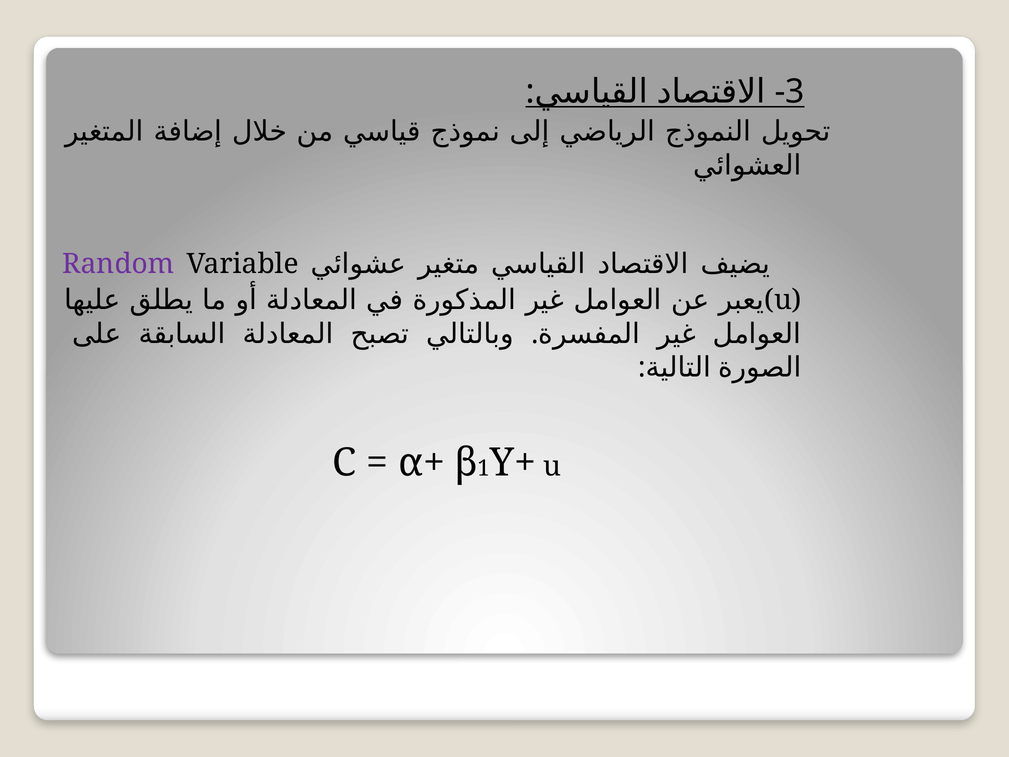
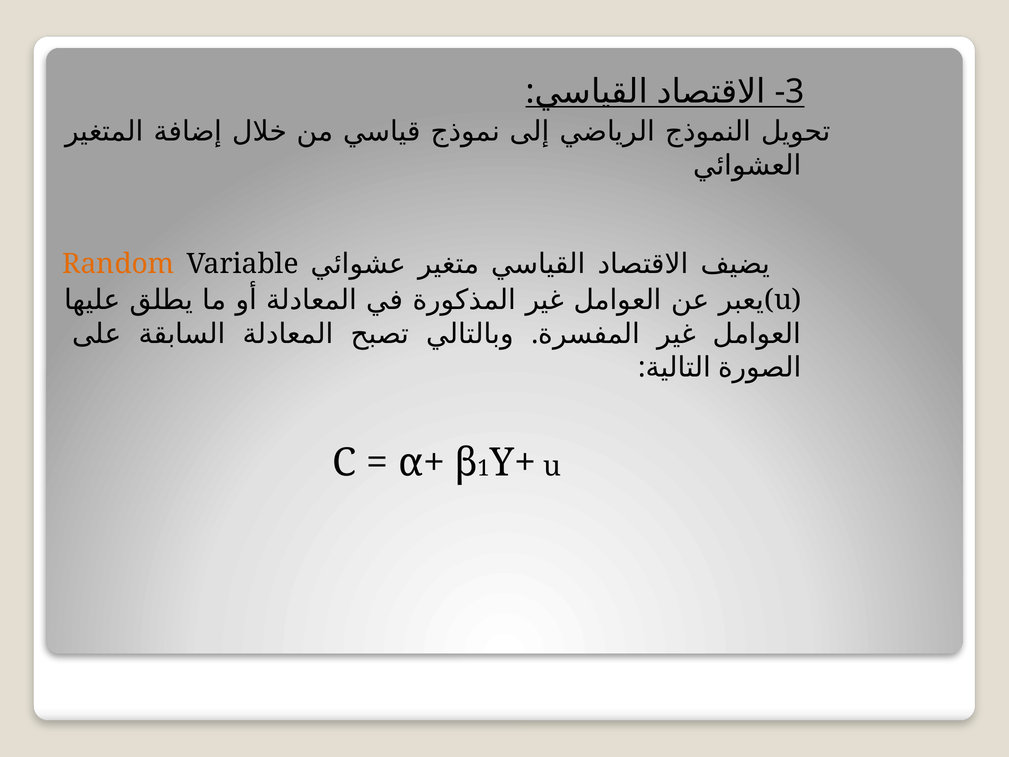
Random colour: purple -> orange
